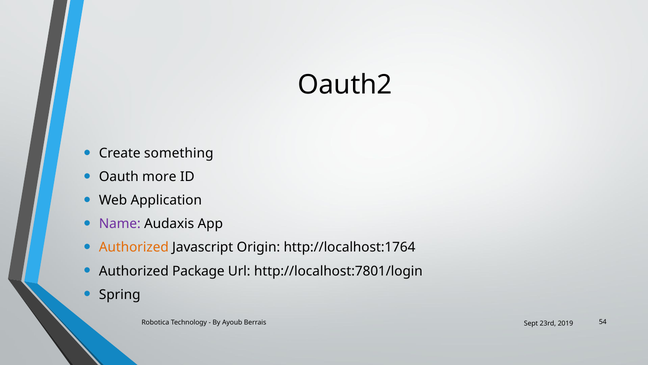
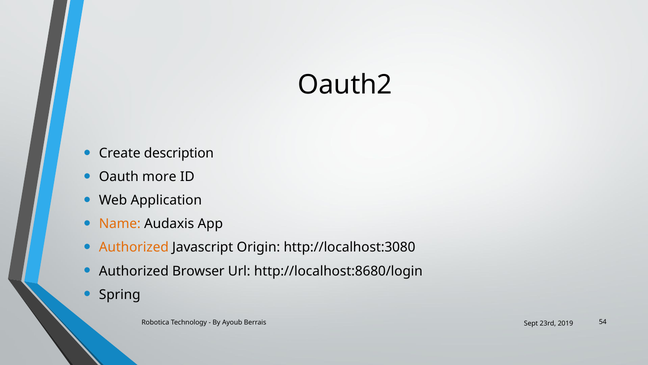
something: something -> description
Name colour: purple -> orange
http://localhost:1764: http://localhost:1764 -> http://localhost:3080
Package: Package -> Browser
http://localhost:7801/login: http://localhost:7801/login -> http://localhost:8680/login
